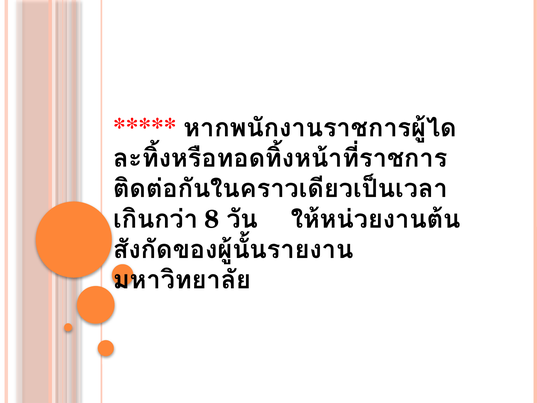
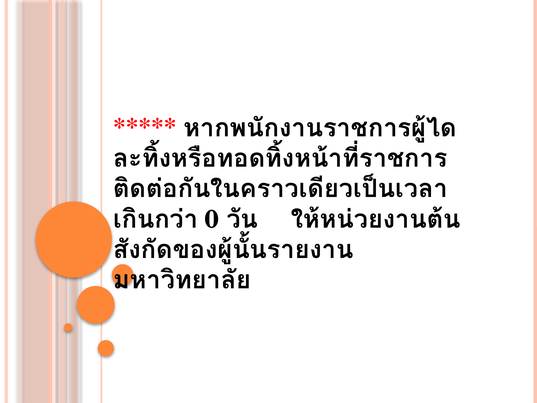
8: 8 -> 0
